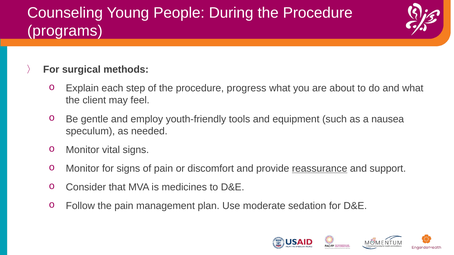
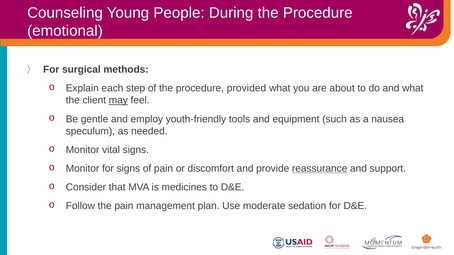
programs: programs -> emotional
progress: progress -> provided
may underline: none -> present
